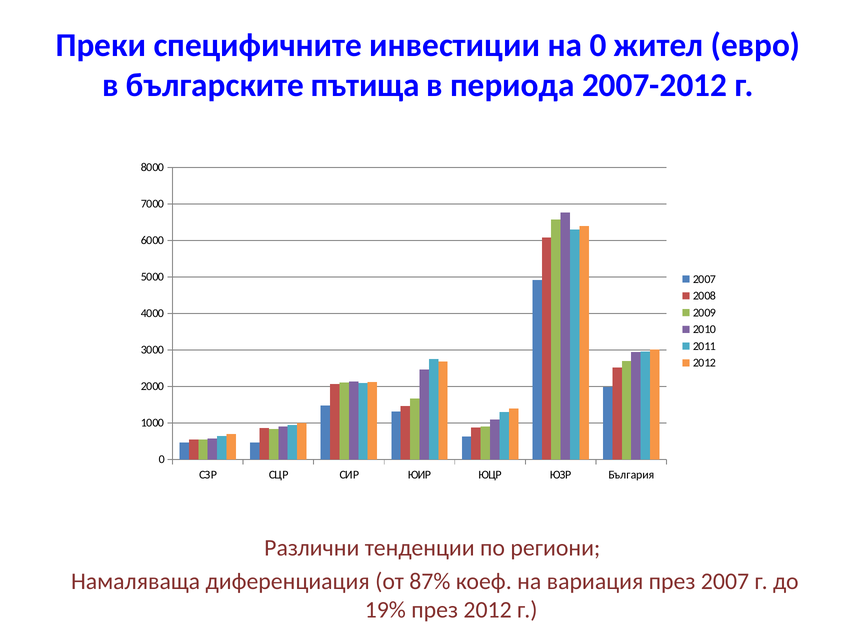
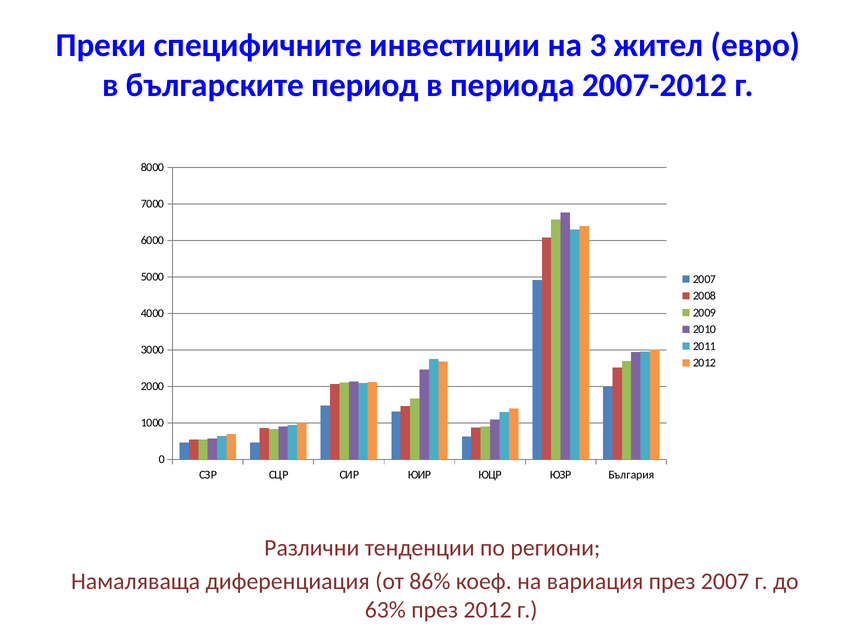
на 0: 0 -> 3
пътища: пътища -> период
87%: 87% -> 86%
19%: 19% -> 63%
